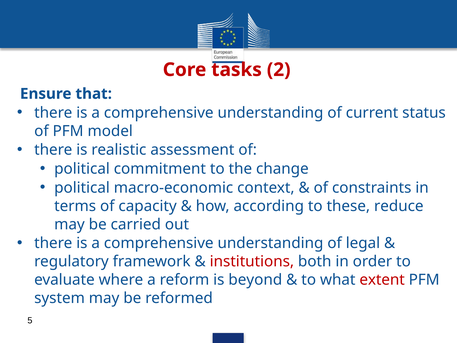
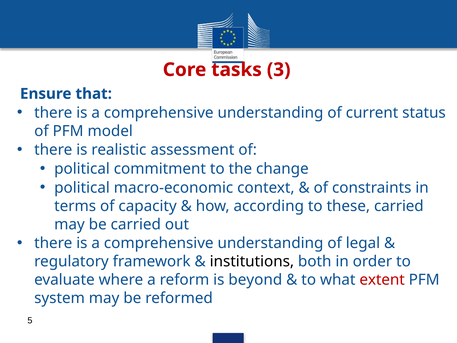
2: 2 -> 3
these reduce: reduce -> carried
institutions colour: red -> black
